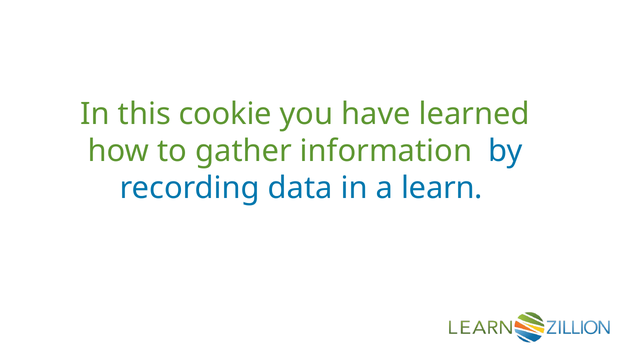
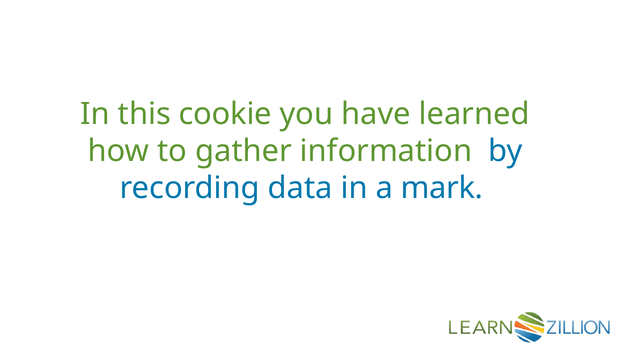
learn: learn -> mark
